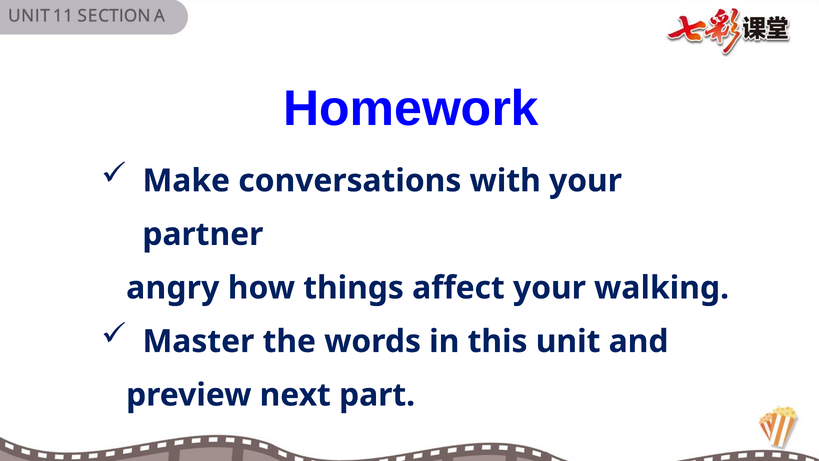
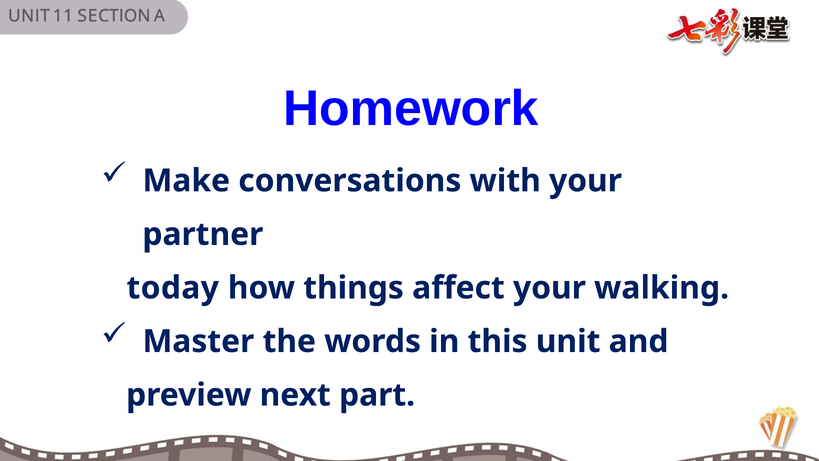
angry: angry -> today
